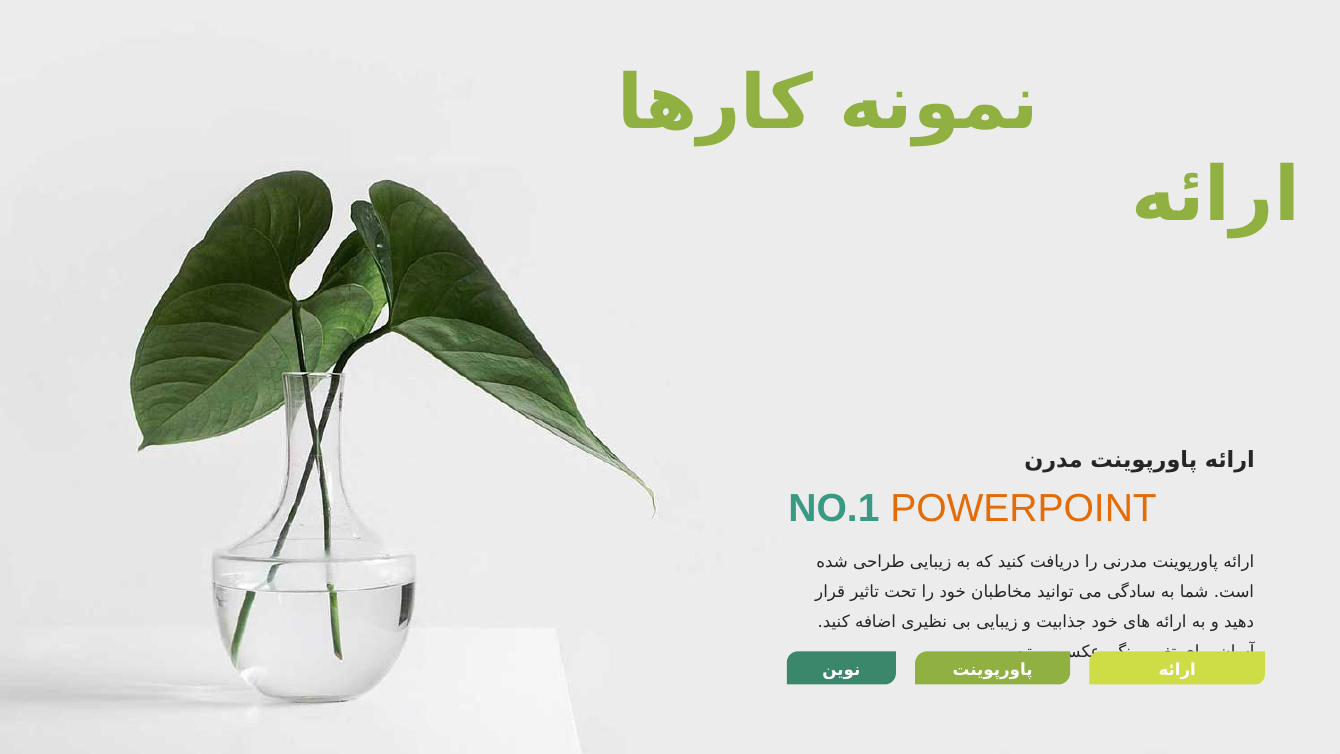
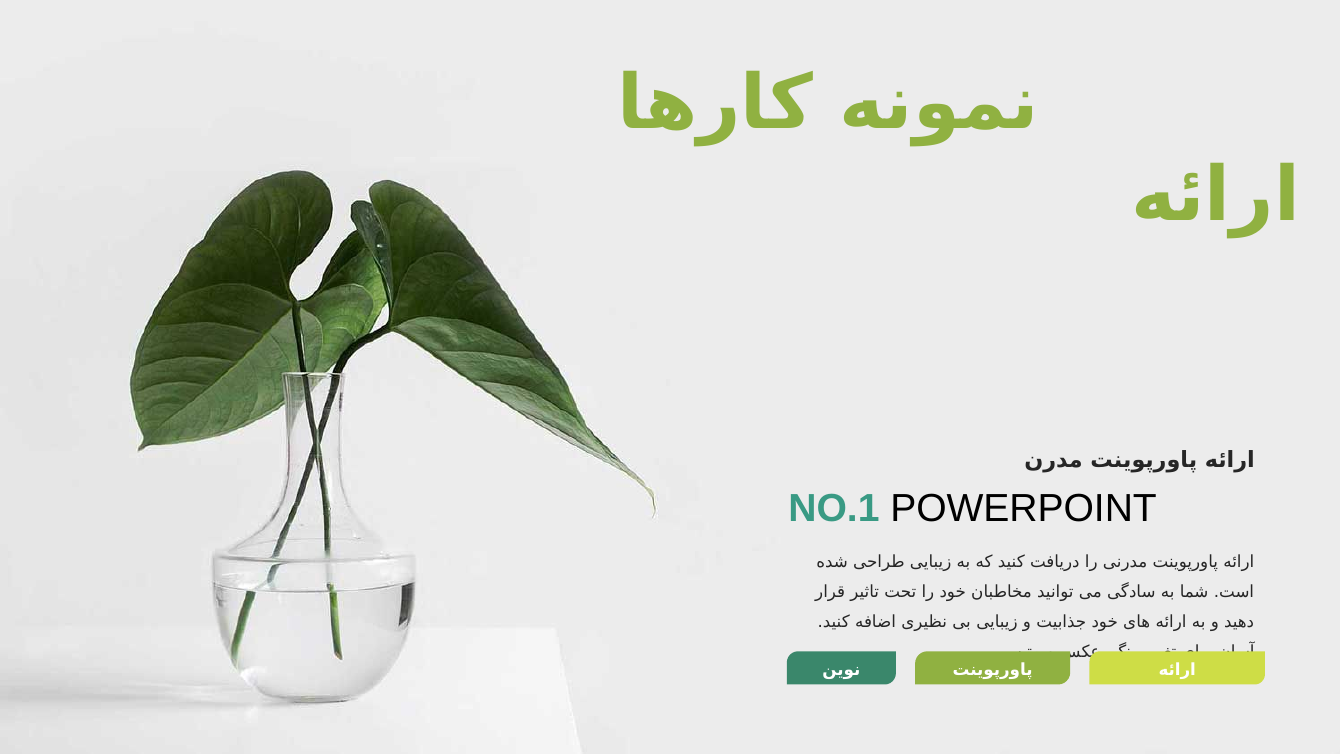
POWERPOINT colour: orange -> black
